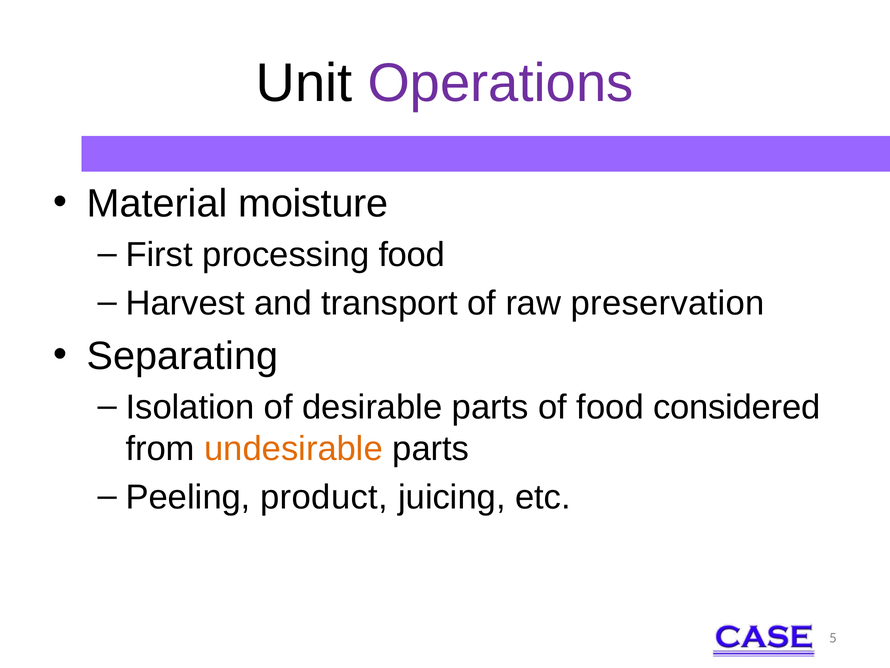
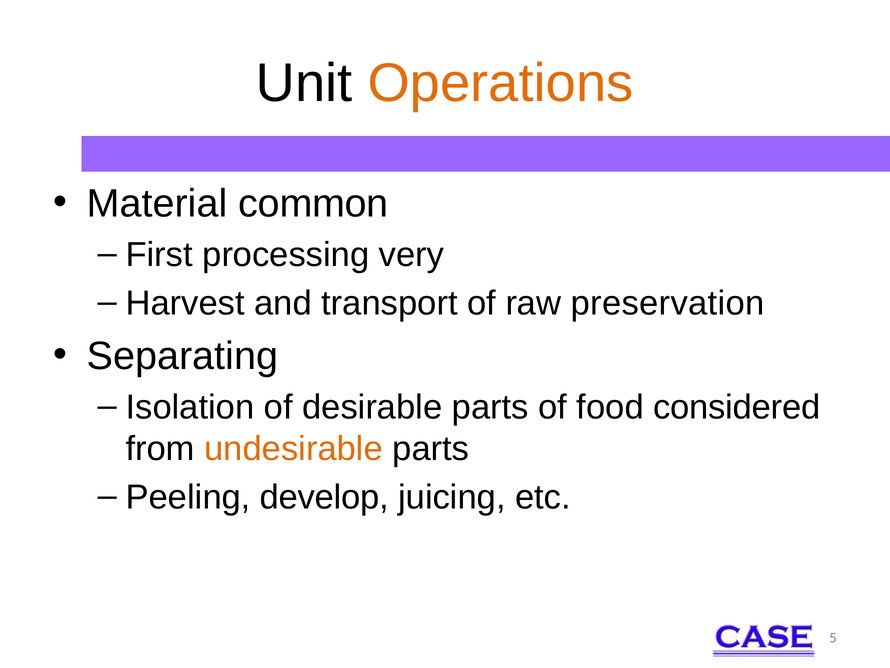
Operations colour: purple -> orange
moisture: moisture -> common
processing food: food -> very
product: product -> develop
